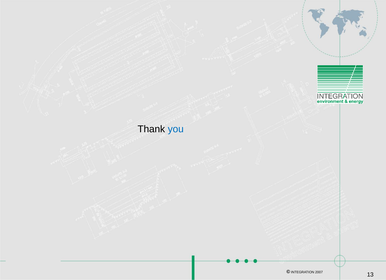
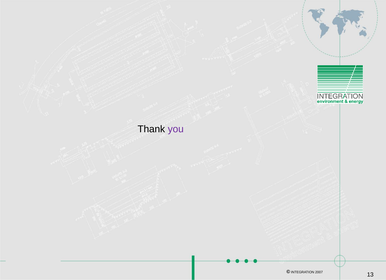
you colour: blue -> purple
